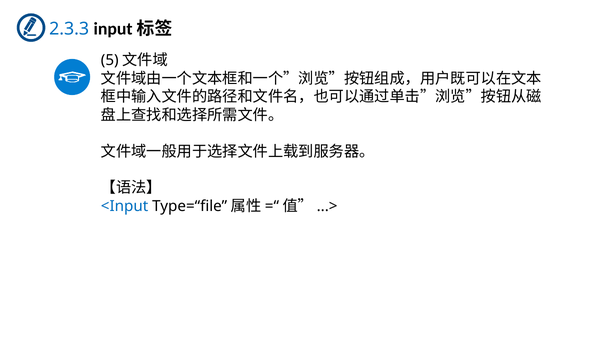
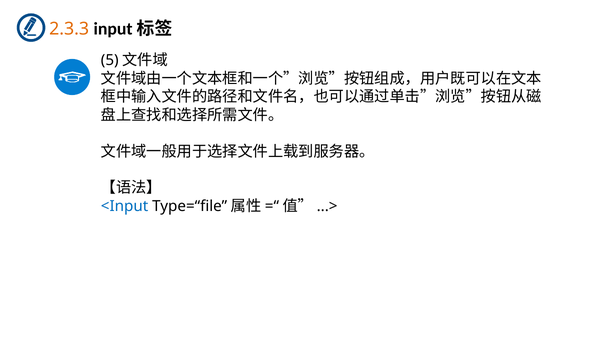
2.3.3 colour: blue -> orange
